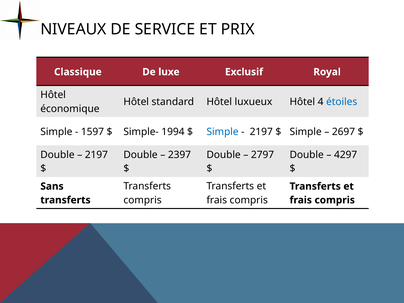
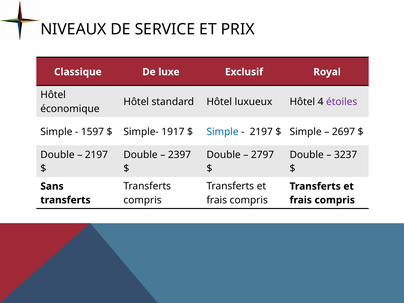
étoiles colour: blue -> purple
1994: 1994 -> 1917
4297: 4297 -> 3237
